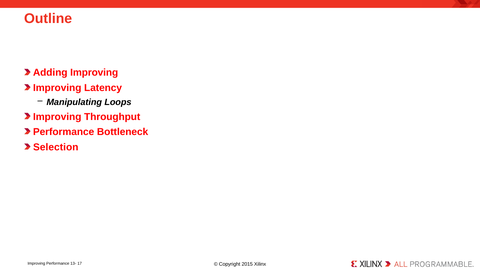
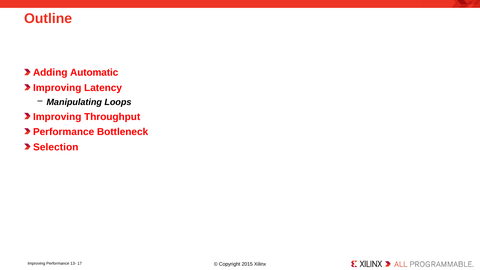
Adding Improving: Improving -> Automatic
